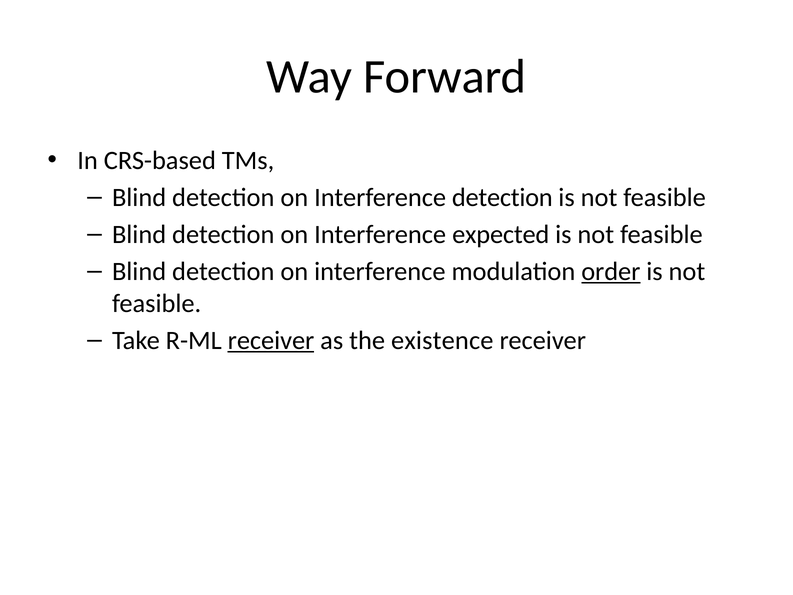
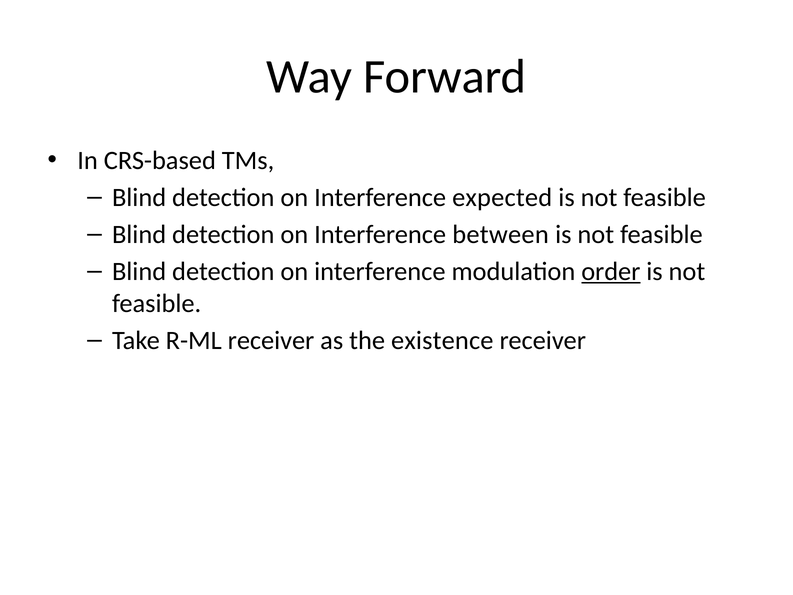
Interference detection: detection -> expected
expected: expected -> between
receiver at (271, 340) underline: present -> none
